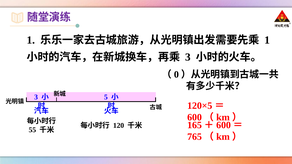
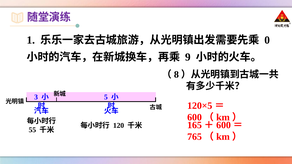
1 at (267, 40): 1 -> 0
3 at (188, 57): 3 -> 9
0: 0 -> 8
